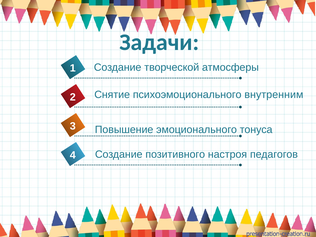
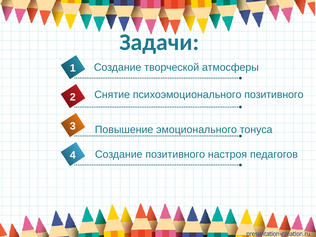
психоэмоционального внутренним: внутренним -> позитивного
